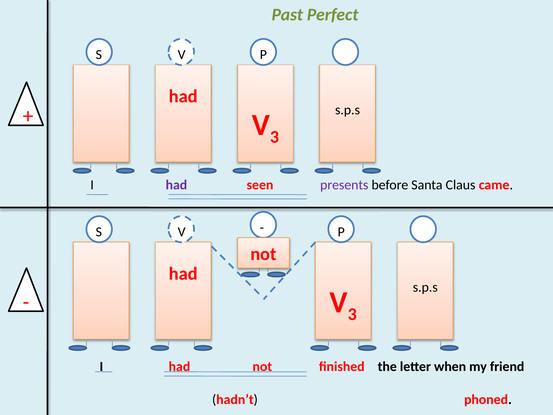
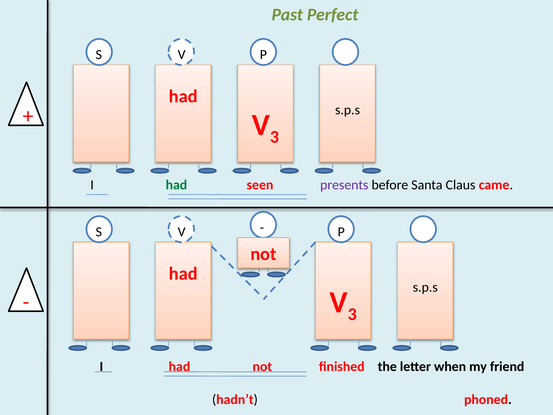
had at (176, 185) colour: purple -> green
